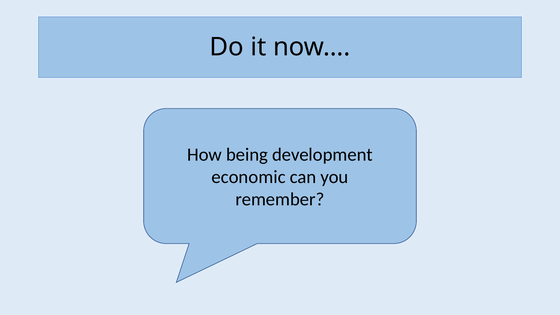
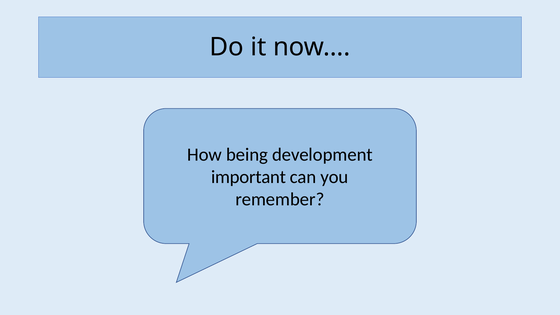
economic: economic -> important
